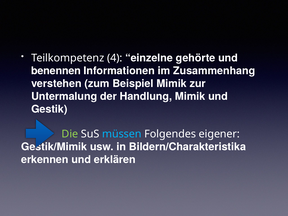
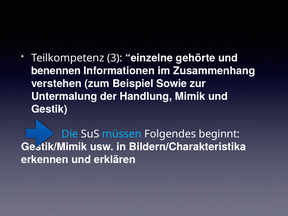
4: 4 -> 3
Beispiel Mimik: Mimik -> Sowie
Die colour: light green -> light blue
eigener: eigener -> beginnt
